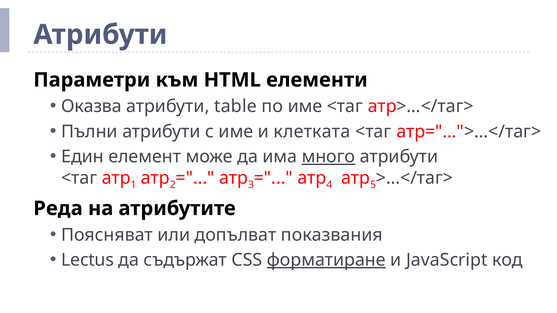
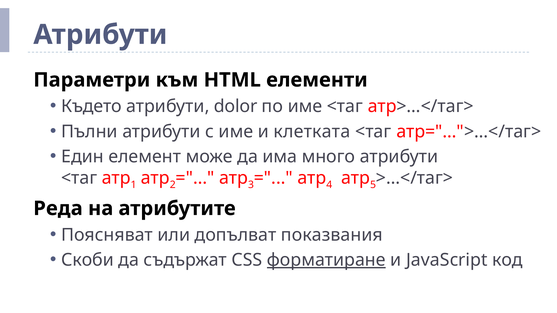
Оказва: Оказва -> Където
table: table -> dolor
много underline: present -> none
Lectus: Lectus -> Скоби
